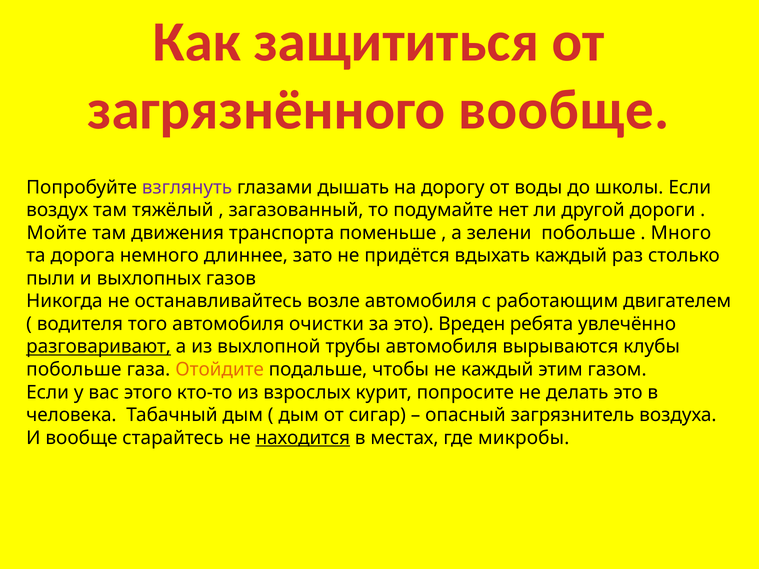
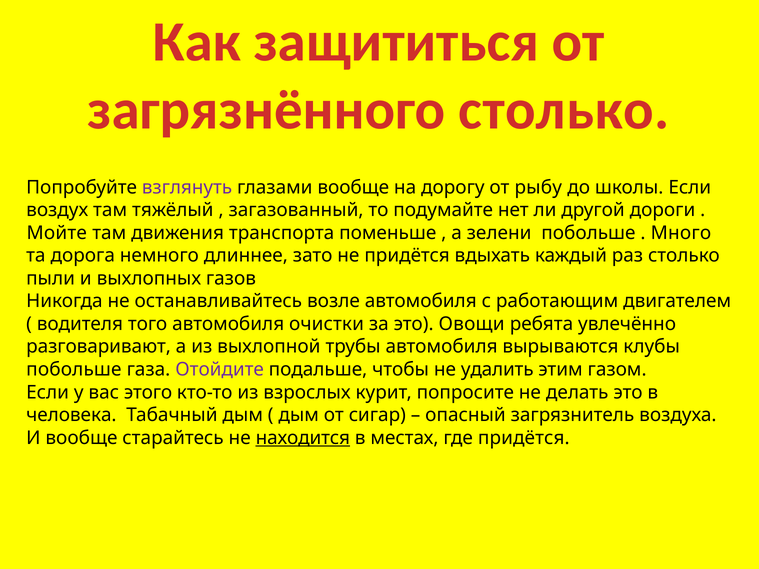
загрязнённого вообще: вообще -> столько
глазами дышать: дышать -> вообще
воды: воды -> рыбу
Вреден: Вреден -> Овощи
разговаривают underline: present -> none
Отойдите colour: orange -> purple
не каждый: каждый -> удалить
где микробы: микробы -> придётся
